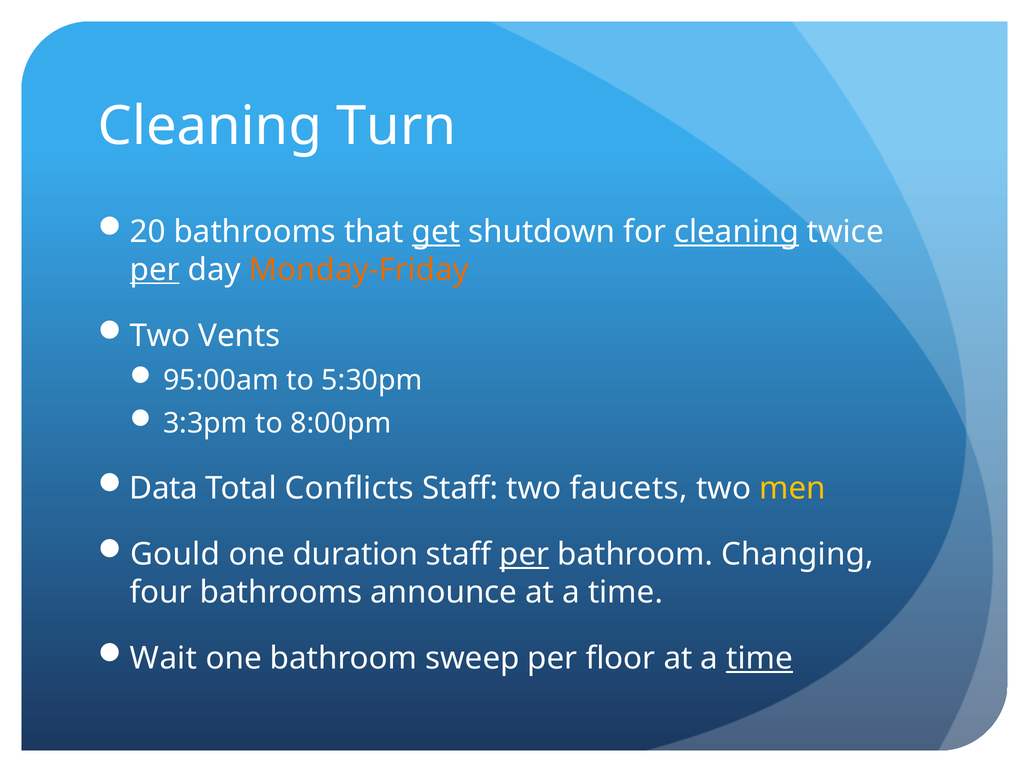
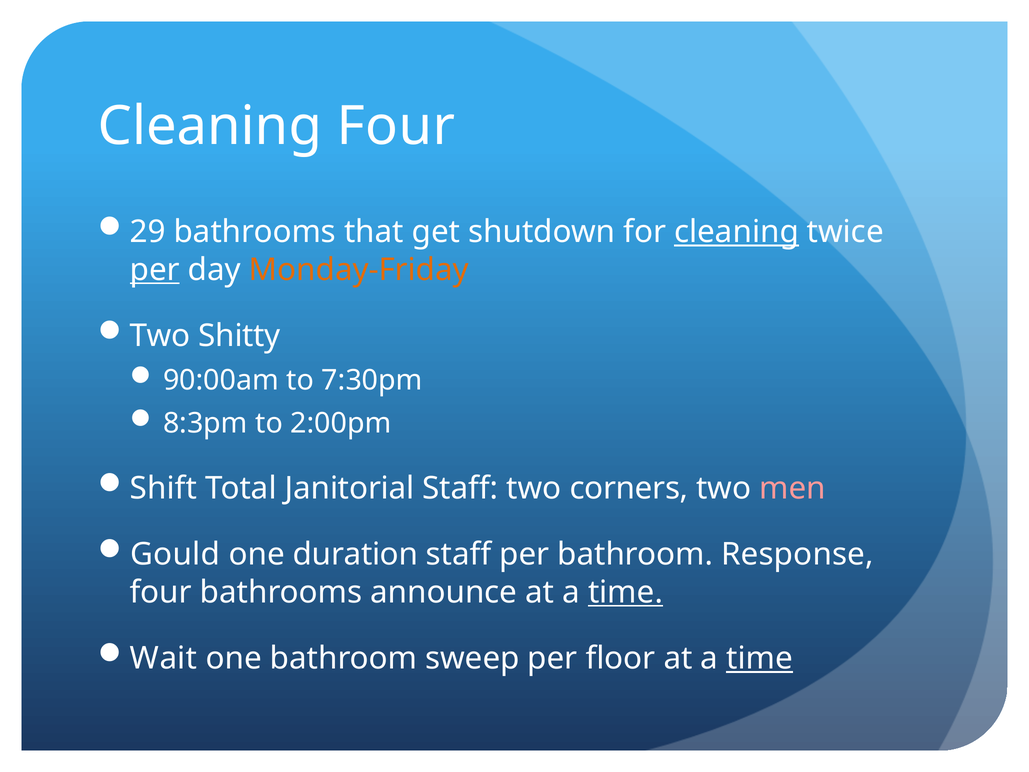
Cleaning Turn: Turn -> Four
20: 20 -> 29
get underline: present -> none
Vents: Vents -> Shitty
95:00am: 95:00am -> 90:00am
5:30pm: 5:30pm -> 7:30pm
3:3pm: 3:3pm -> 8:3pm
8:00pm: 8:00pm -> 2:00pm
Data: Data -> Shift
Conflicts: Conflicts -> Janitorial
faucets: faucets -> corners
men colour: yellow -> pink
per at (524, 554) underline: present -> none
Changing: Changing -> Response
time at (626, 592) underline: none -> present
